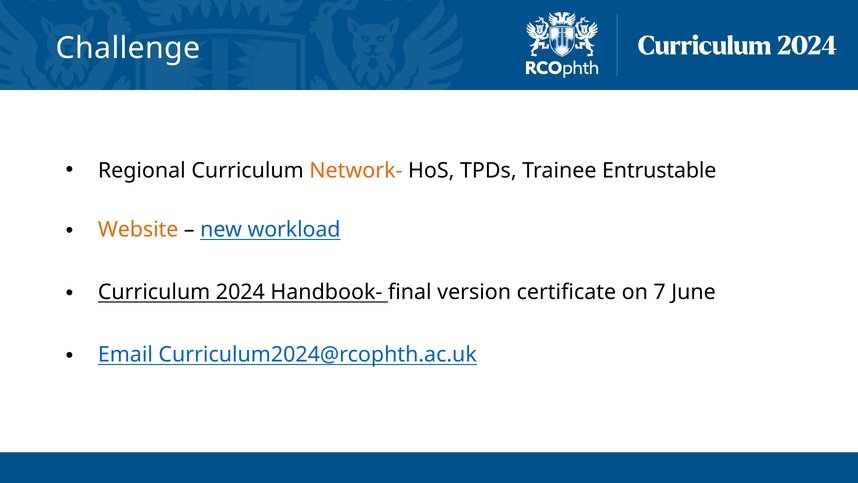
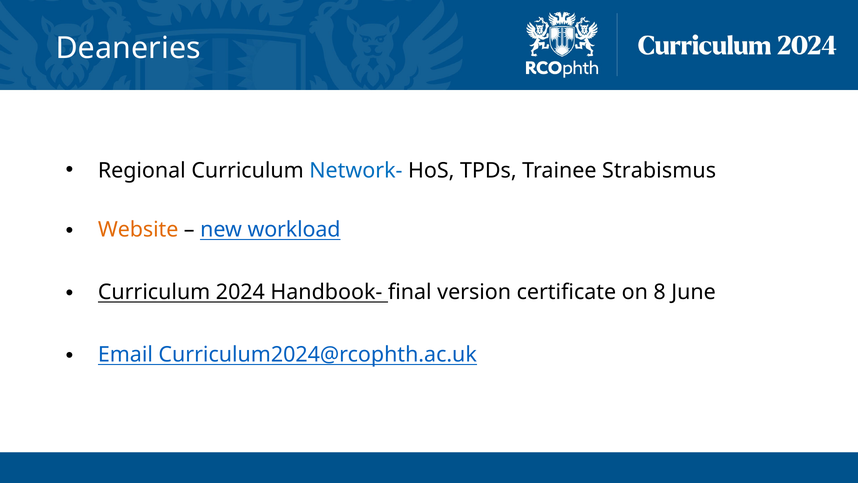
Challenge: Challenge -> Deaneries
Network- colour: orange -> blue
Entrustable: Entrustable -> Strabismus
7: 7 -> 8
